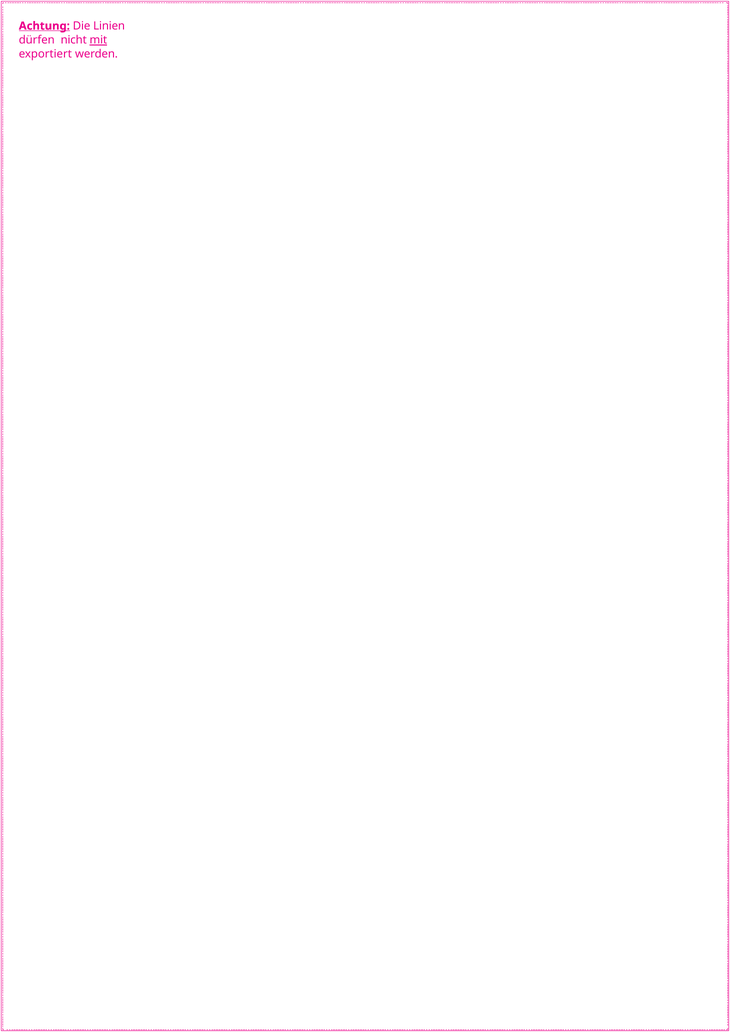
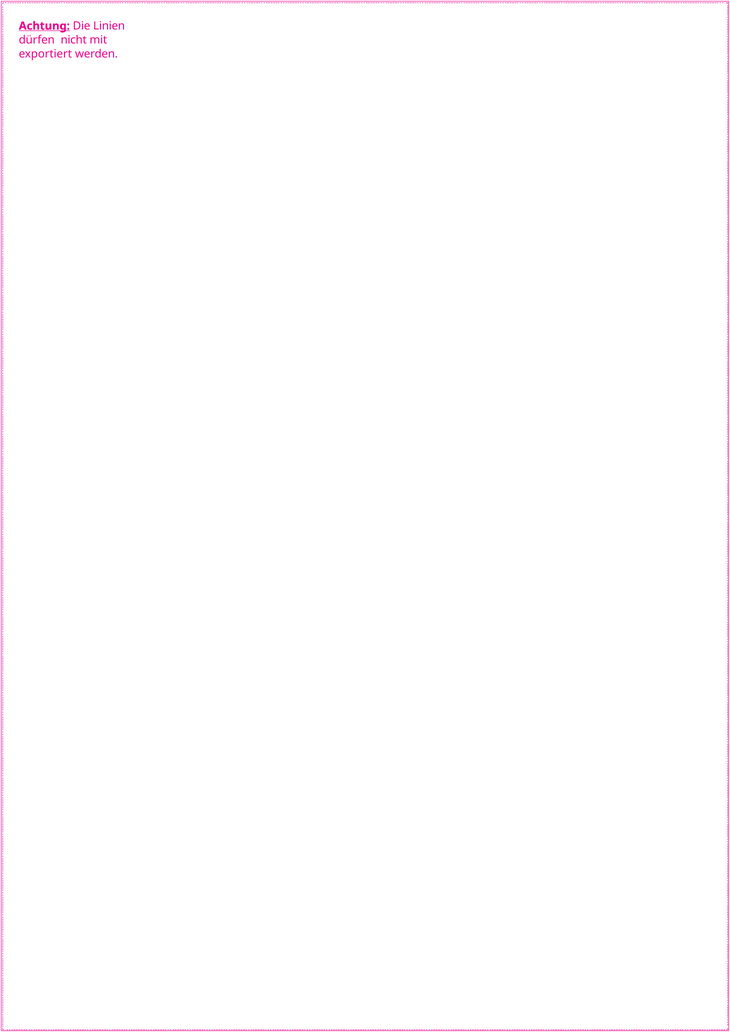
mit underline: present -> none
